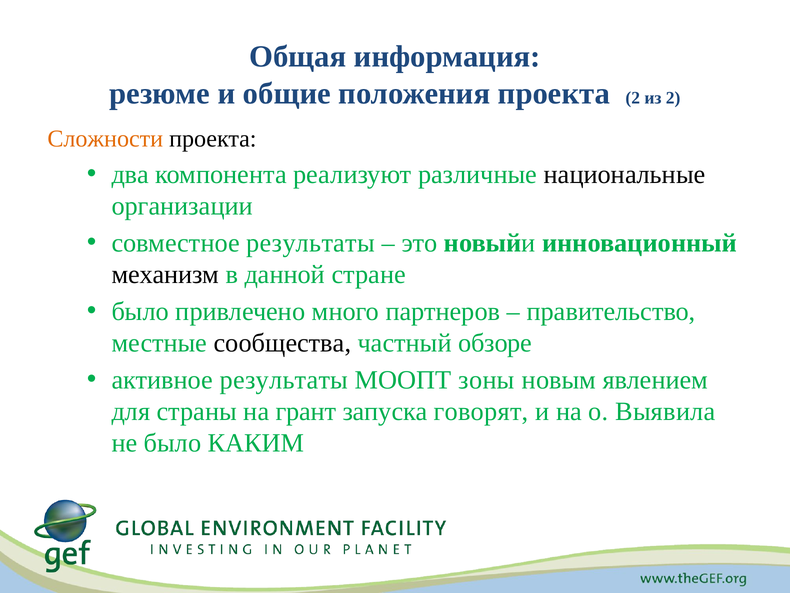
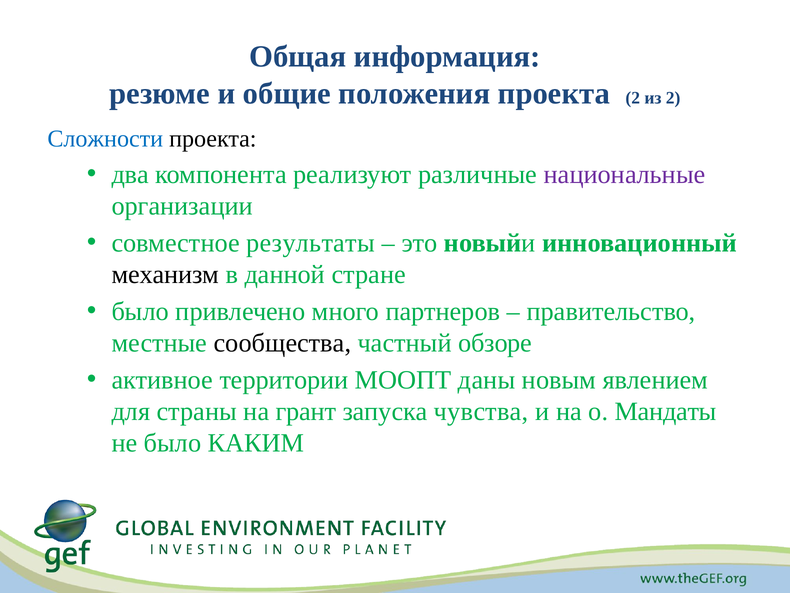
Сложности colour: orange -> blue
национальные colour: black -> purple
активное результаты: результаты -> территории
зоны: зоны -> даны
говорят: говорят -> чувства
Выявила: Выявила -> Мандаты
